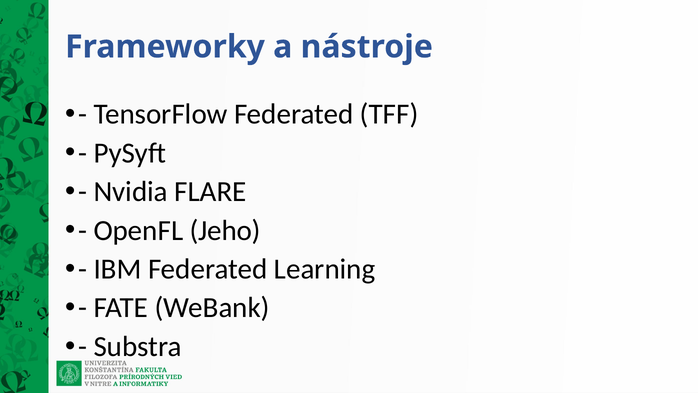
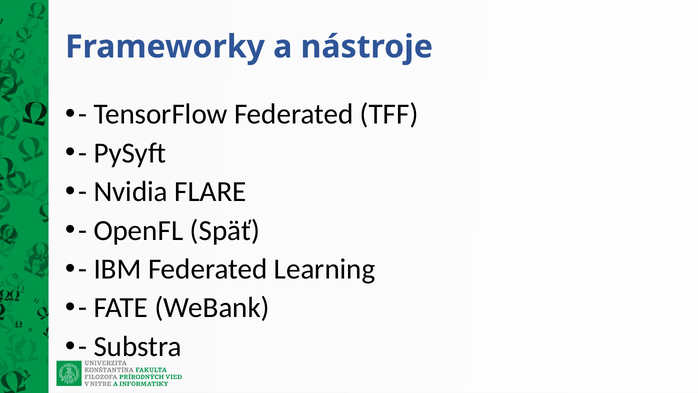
Jeho: Jeho -> Späť
